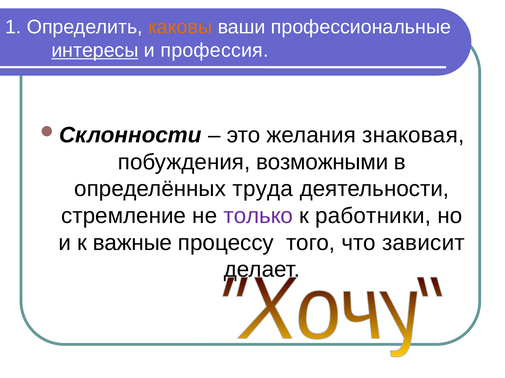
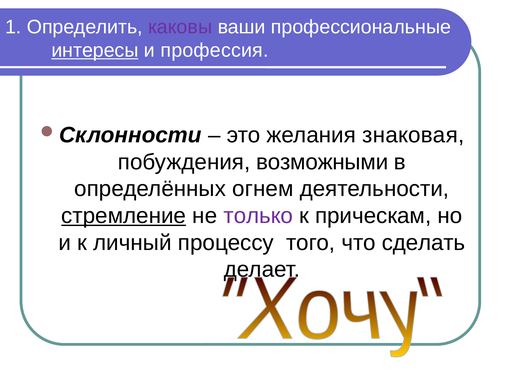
каковы colour: orange -> purple
труда: труда -> огнем
стремление underline: none -> present
работники: работники -> прическам
важные: важные -> личный
зависит: зависит -> сделать
